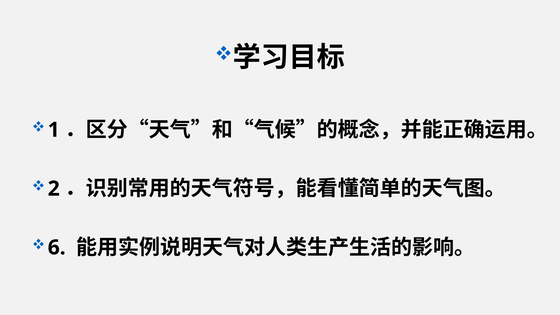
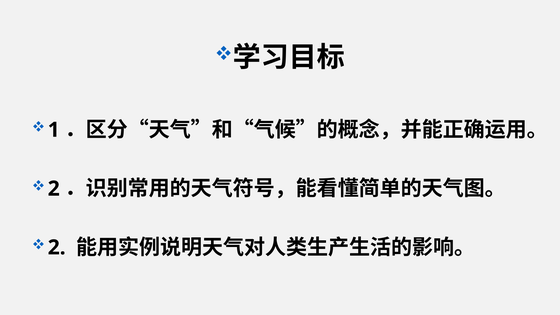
6 at (57, 247): 6 -> 2
